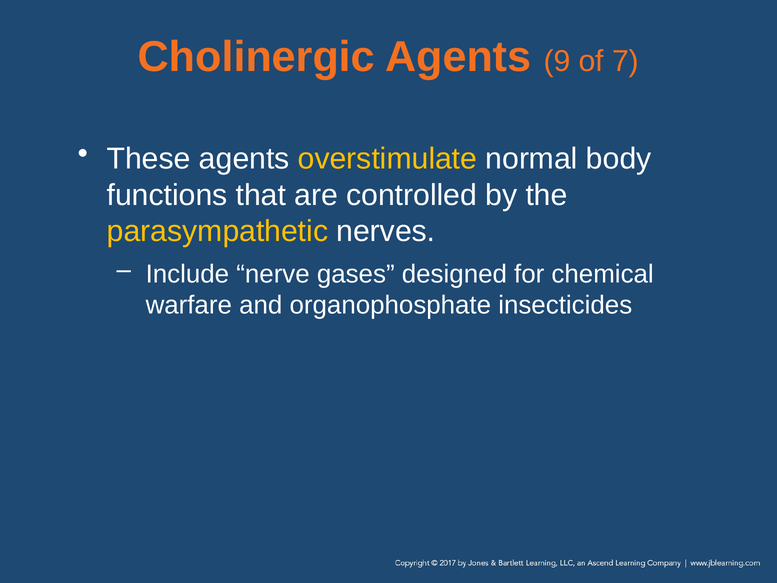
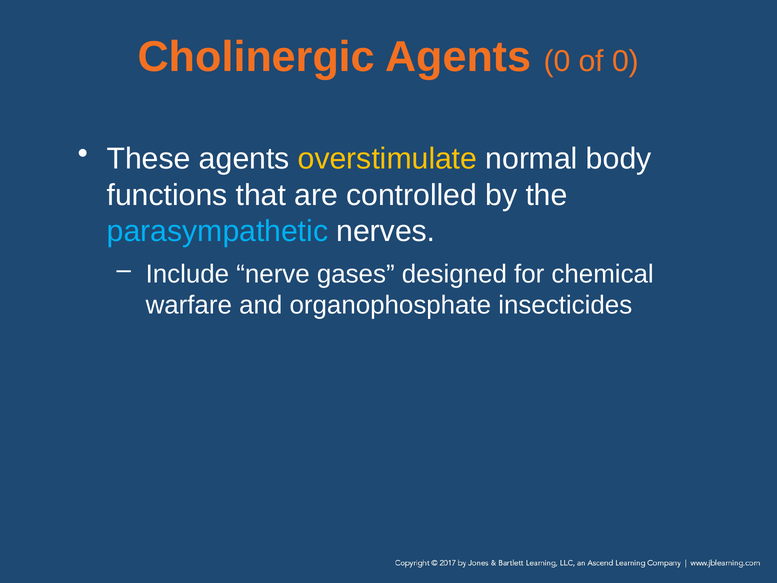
Agents 9: 9 -> 0
of 7: 7 -> 0
parasympathetic colour: yellow -> light blue
